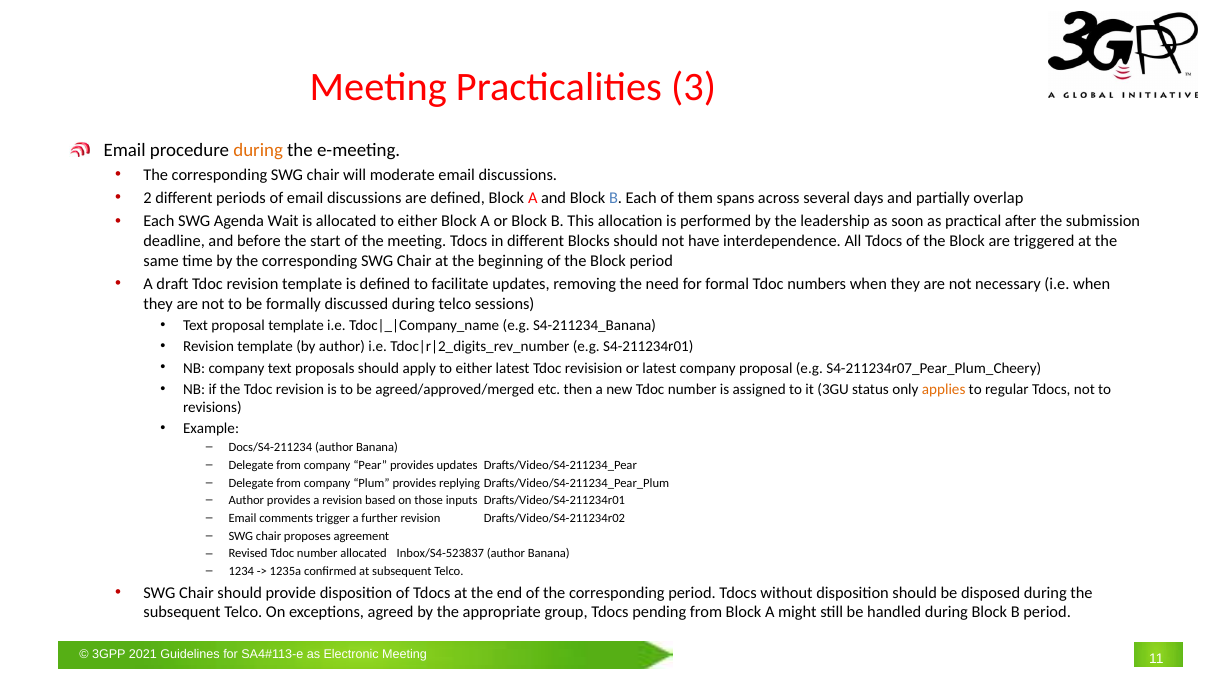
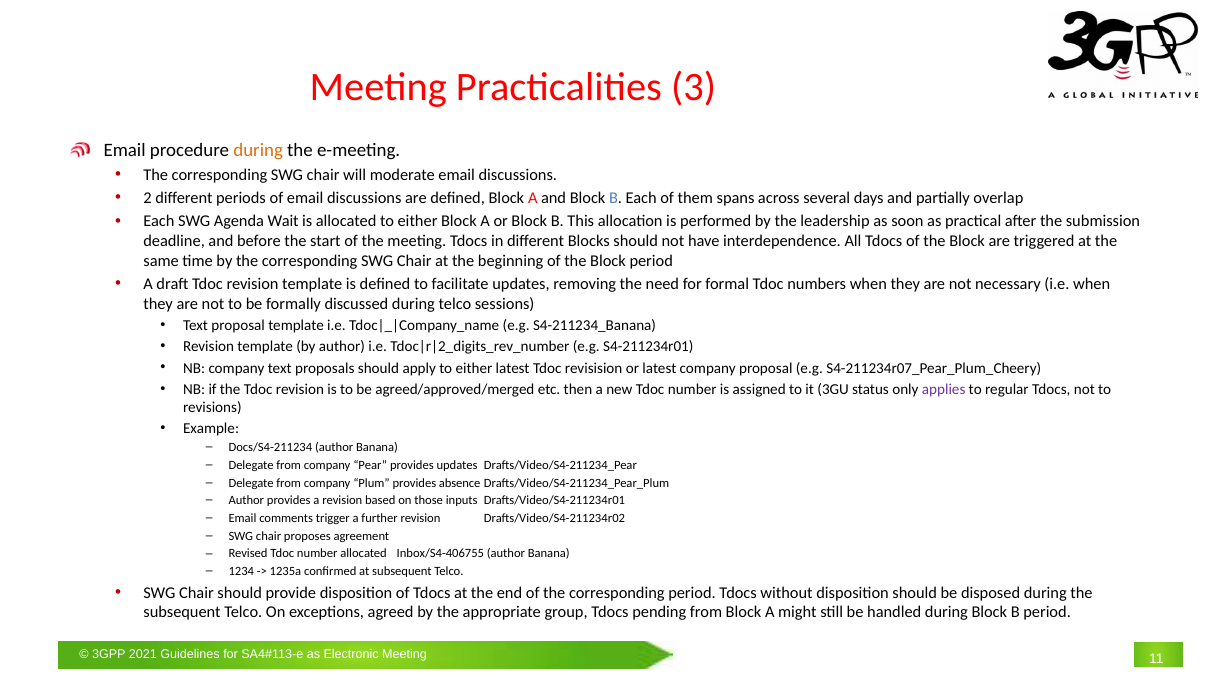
applies colour: orange -> purple
replying: replying -> absence
Inbox/S4-523837: Inbox/S4-523837 -> Inbox/S4-406755
